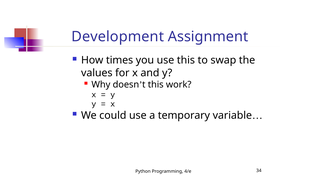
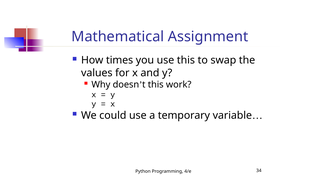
Development: Development -> Mathematical
